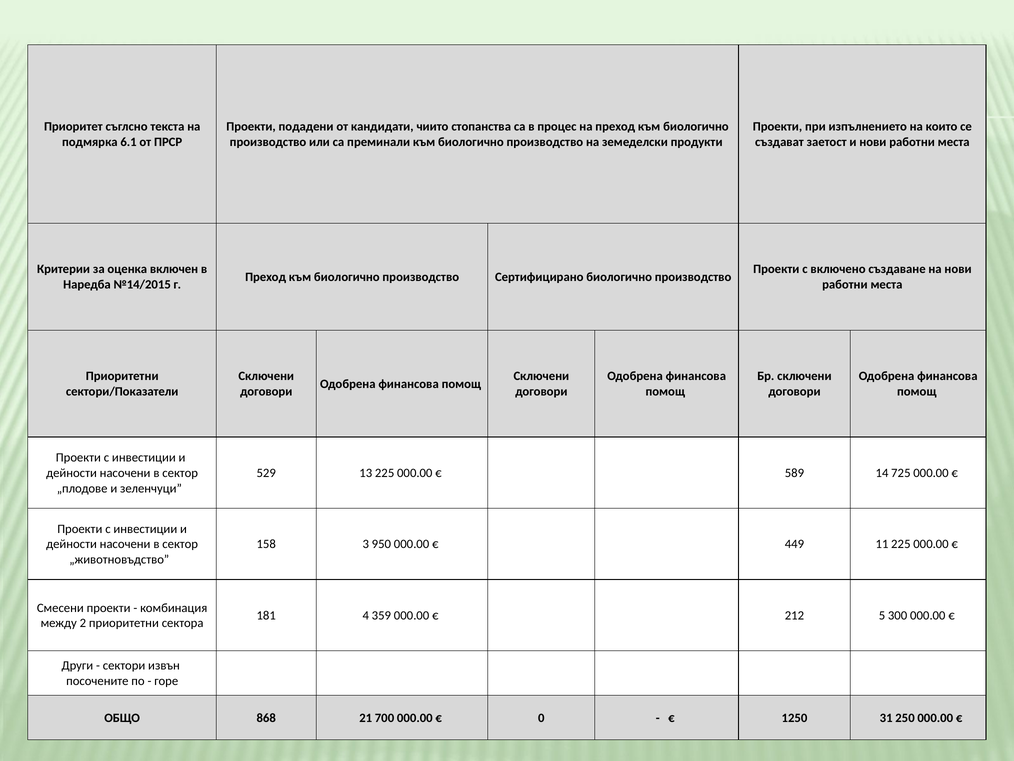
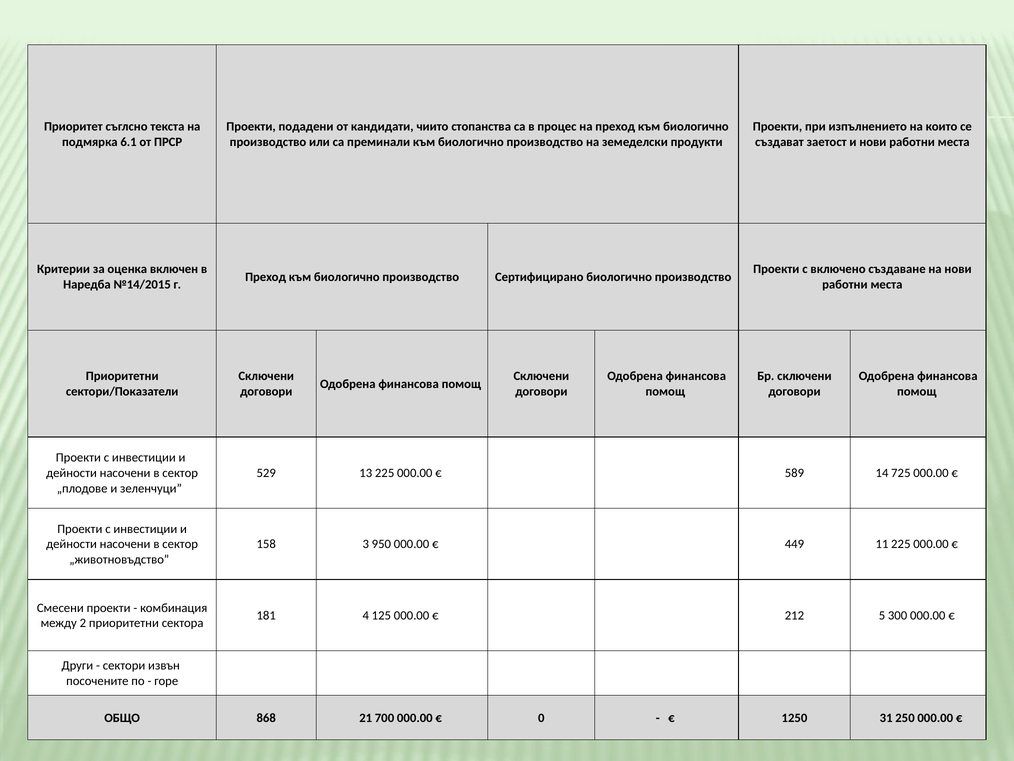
359: 359 -> 125
